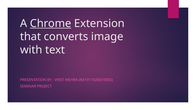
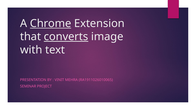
converts underline: none -> present
